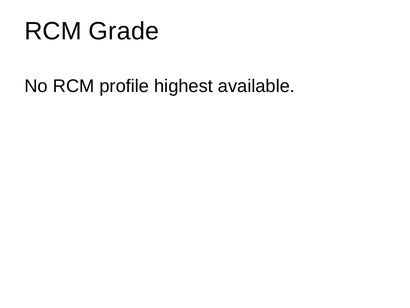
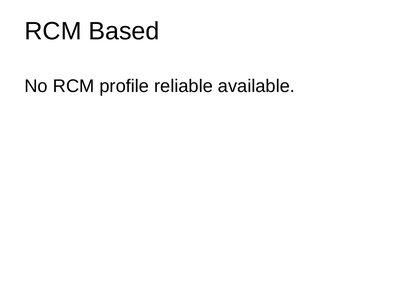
Grade: Grade -> Based
highest: highest -> reliable
